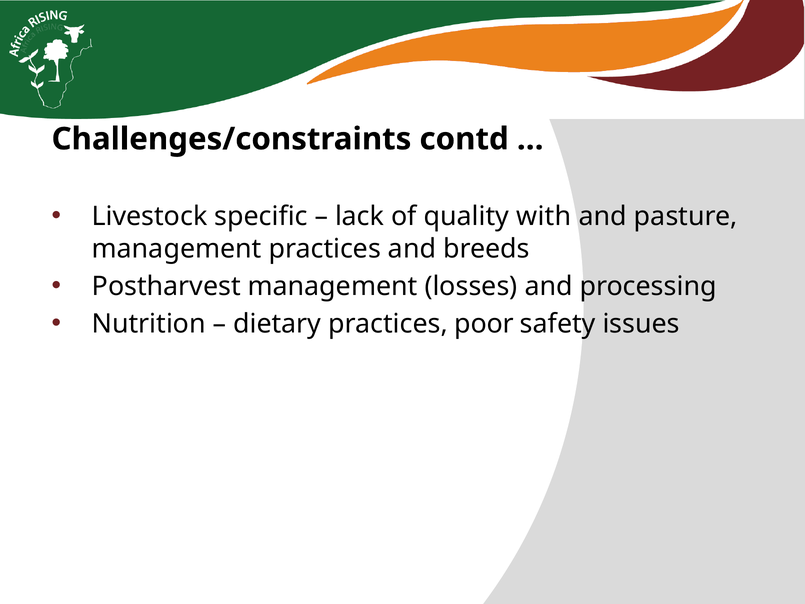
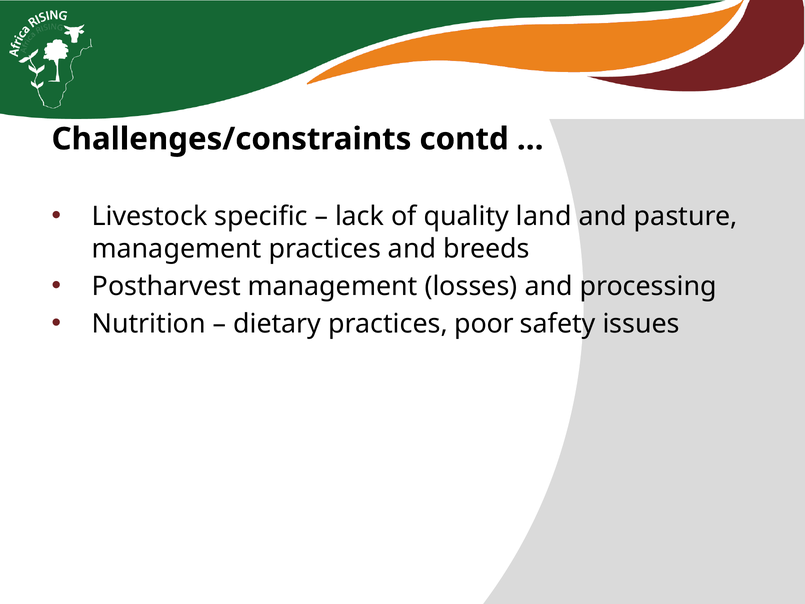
with: with -> land
